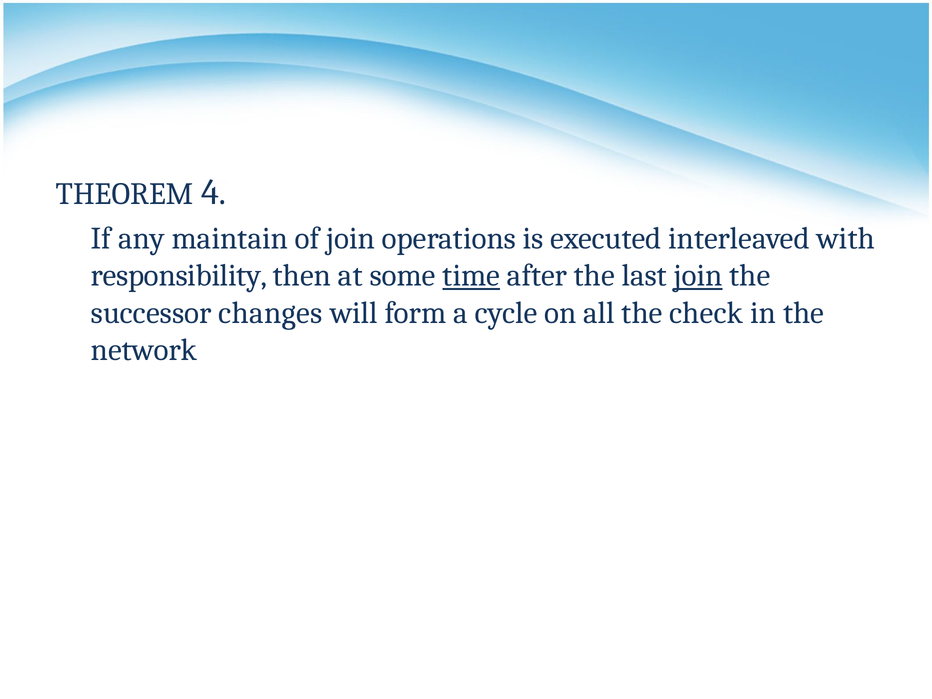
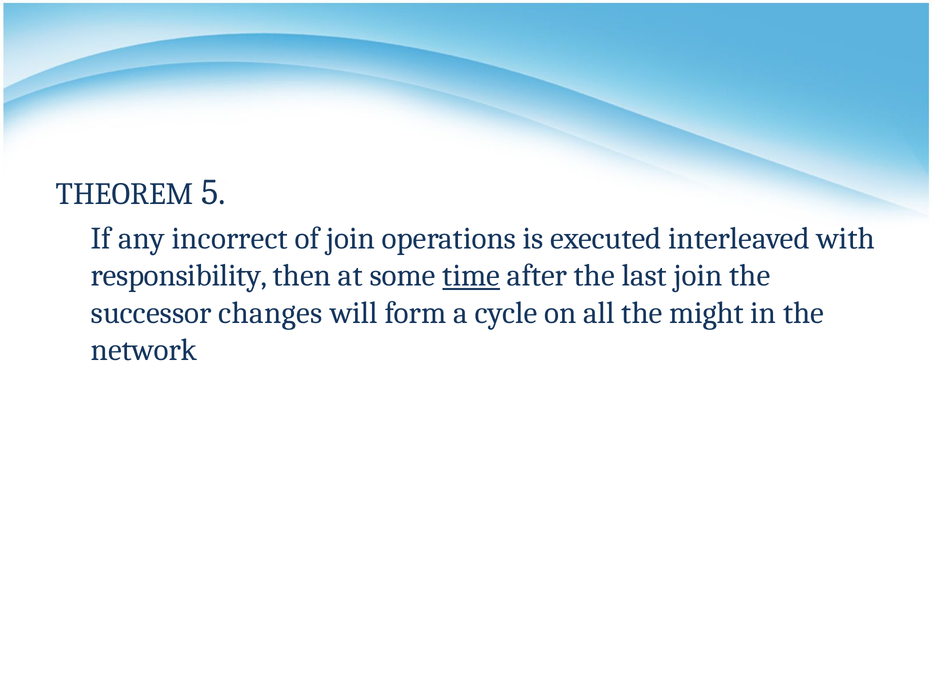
4: 4 -> 5
maintain: maintain -> incorrect
join at (698, 276) underline: present -> none
check: check -> might
